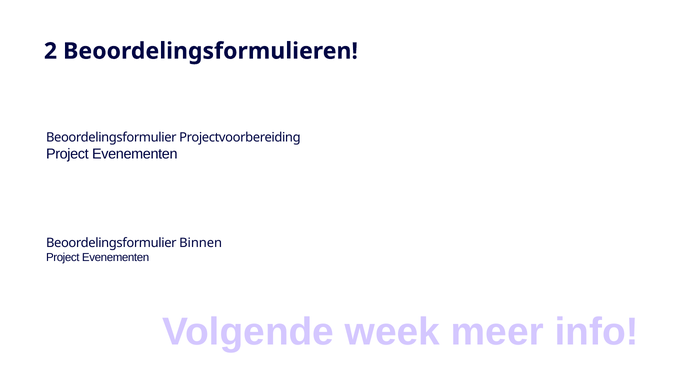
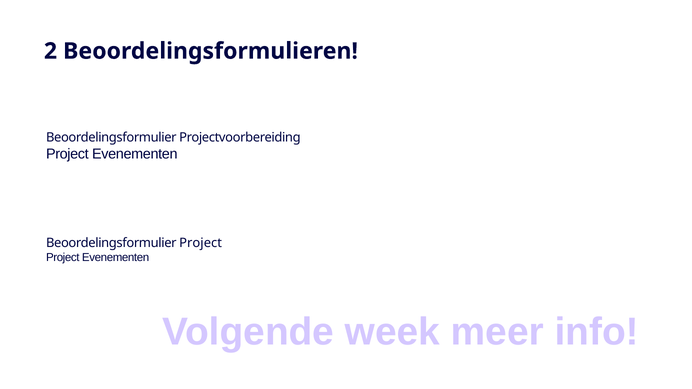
Beoordelingsformulier Binnen: Binnen -> Project
